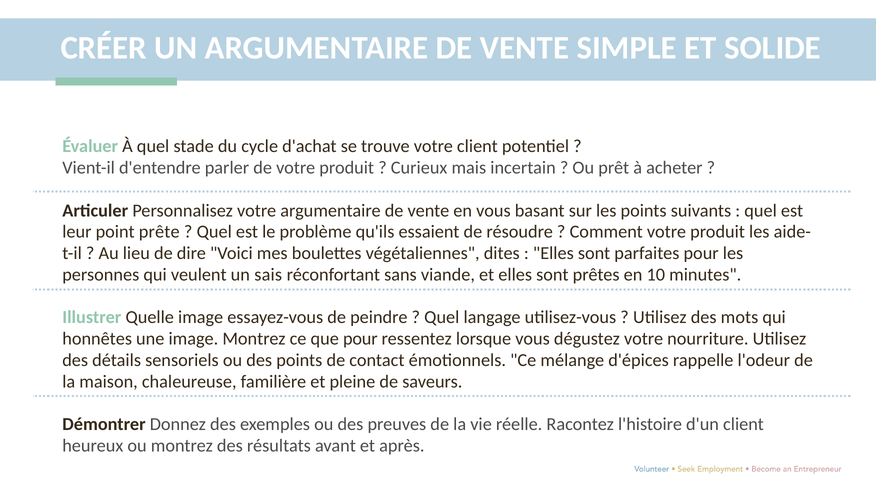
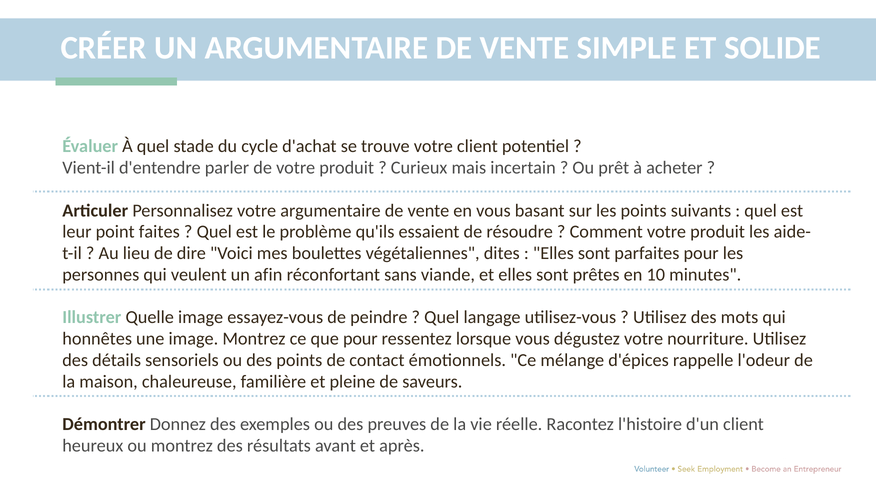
prête: prête -> faites
sais: sais -> afin
